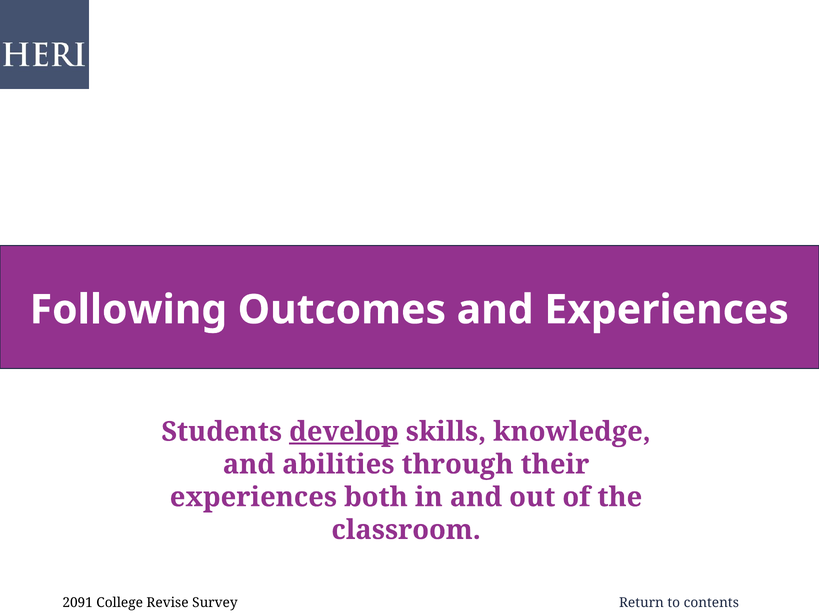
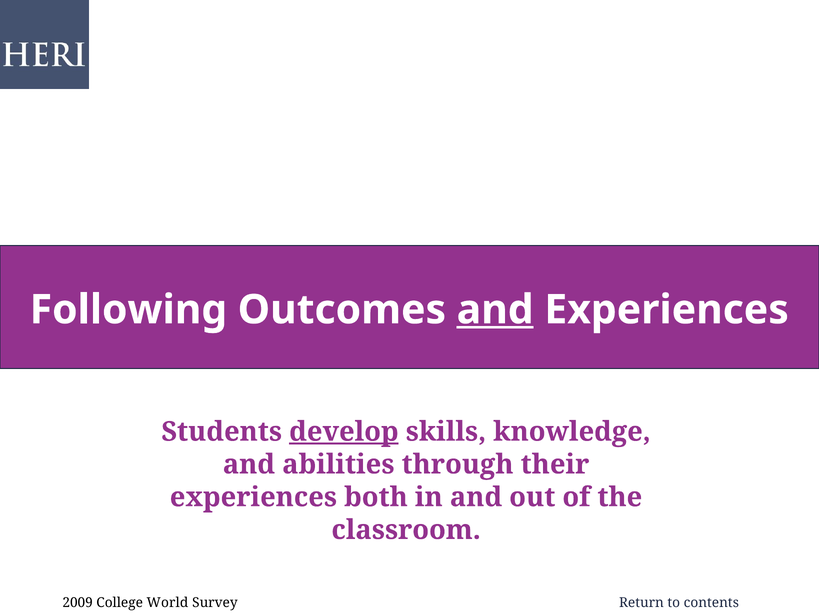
and at (495, 310) underline: none -> present
2091: 2091 -> 2009
Revise: Revise -> World
